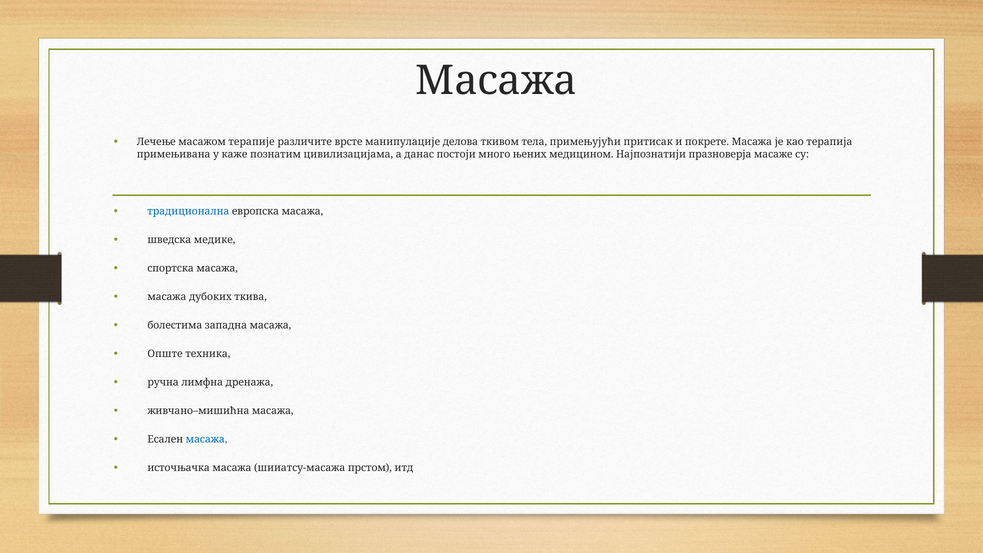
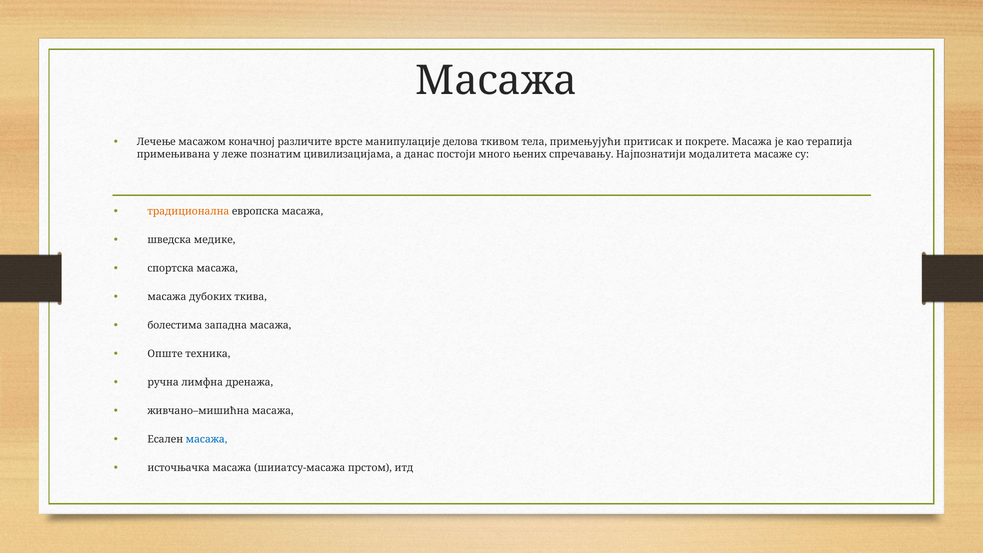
терапије: терапије -> коначној
каже: каже -> леже
медицином: медицином -> спречавању
празноверја: празноверја -> модалитета
традиционална colour: blue -> orange
